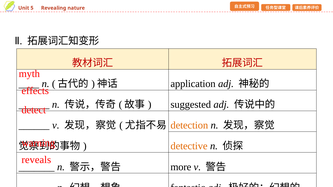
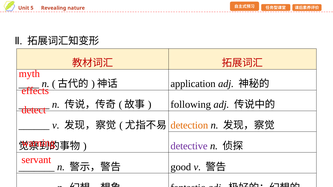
suggested: suggested -> following
detective colour: orange -> purple
reveals: reveals -> servant
more: more -> good
